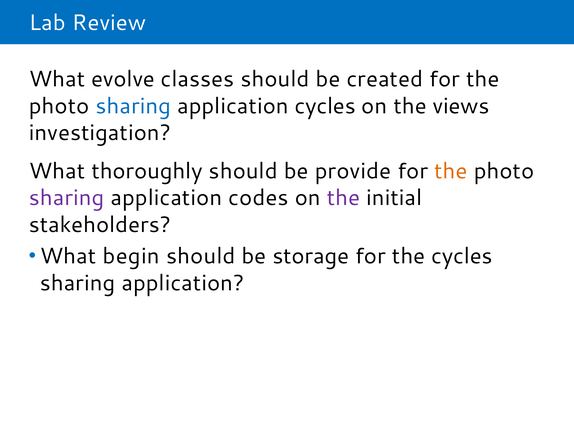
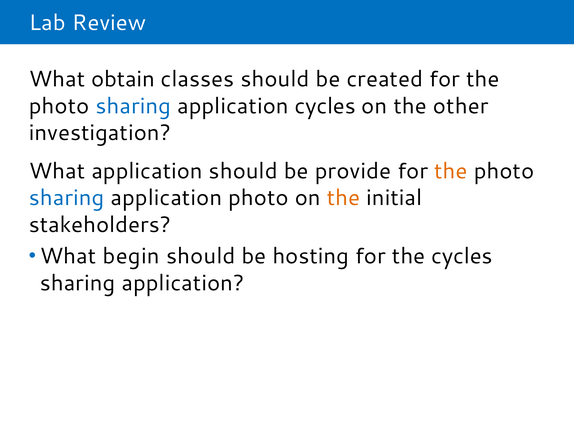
evolve: evolve -> obtain
views: views -> other
What thoroughly: thoroughly -> application
sharing at (67, 198) colour: purple -> blue
application codes: codes -> photo
the at (343, 198) colour: purple -> orange
storage: storage -> hosting
